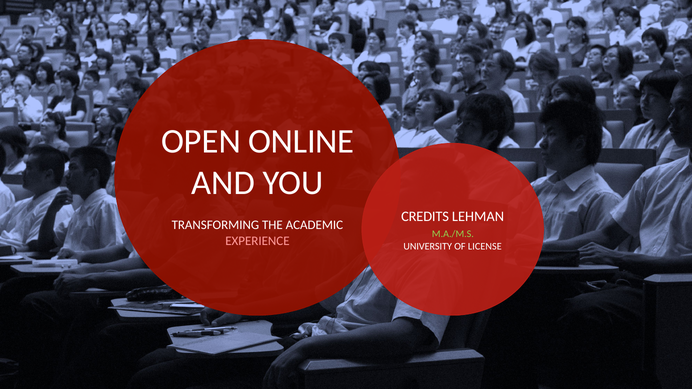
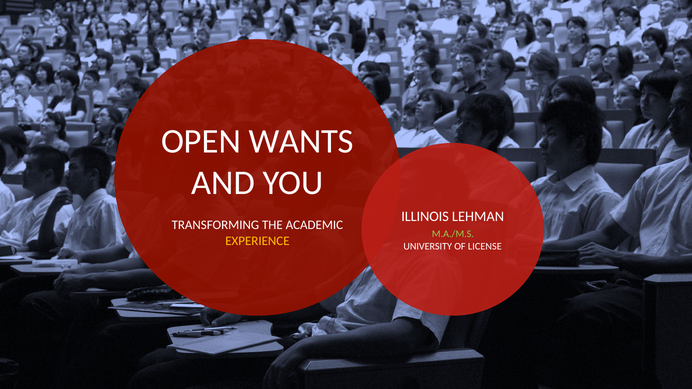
ONLINE: ONLINE -> WANTS
CREDITS: CREDITS -> ILLINOIS
EXPERIENCE colour: pink -> yellow
